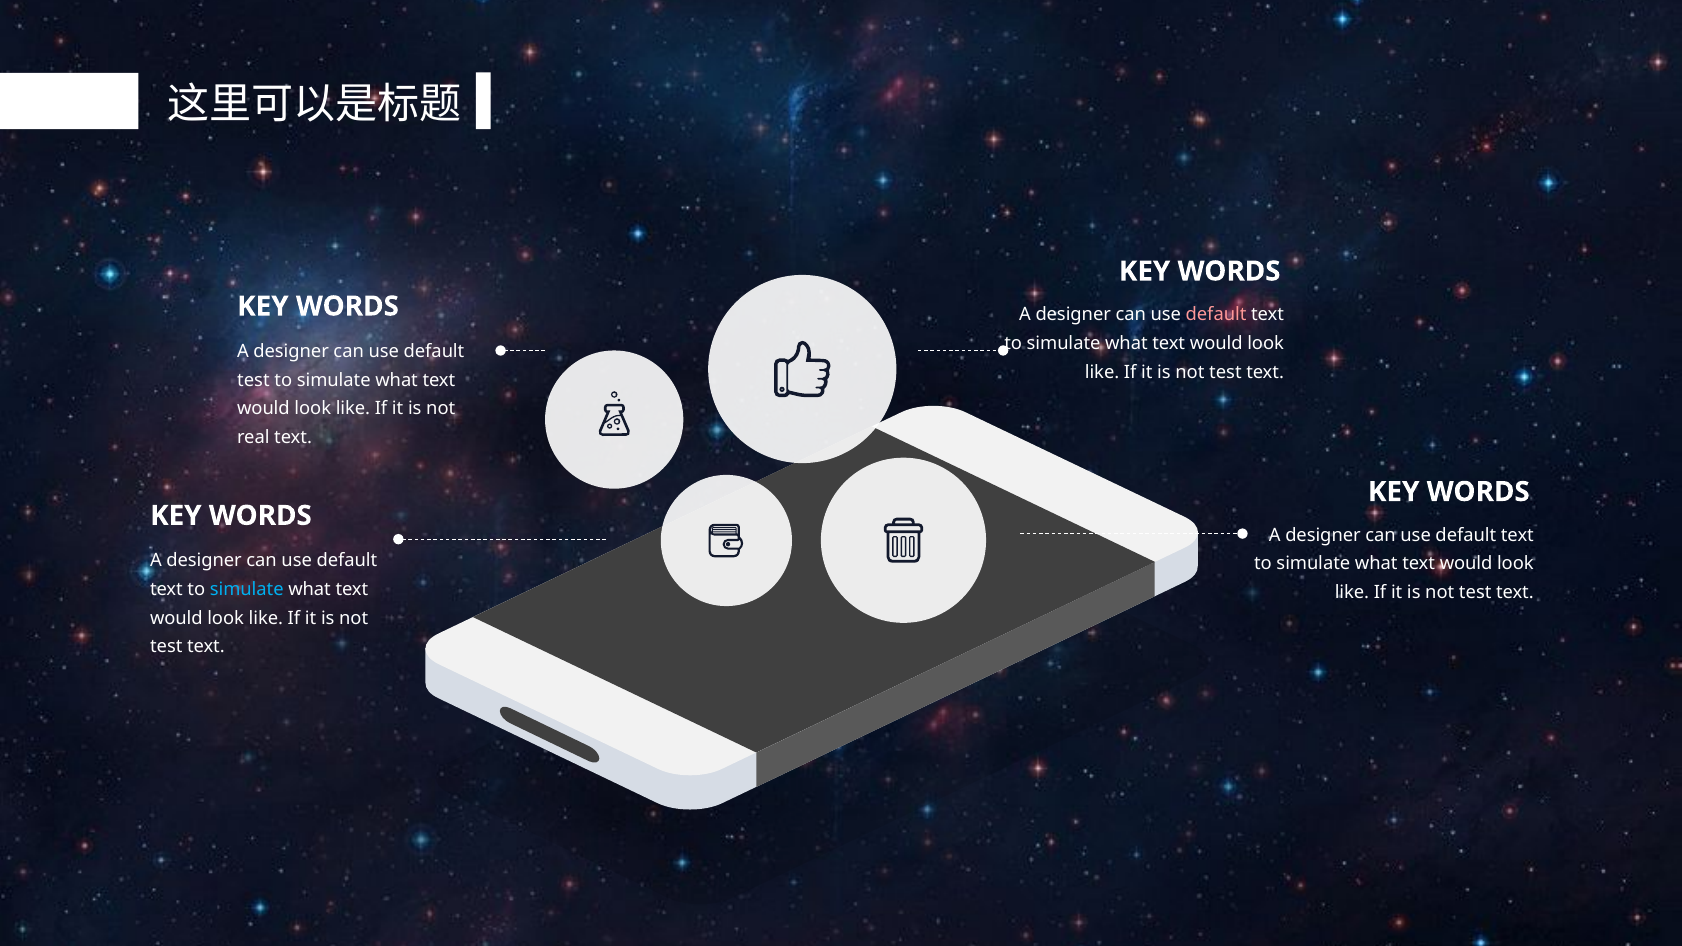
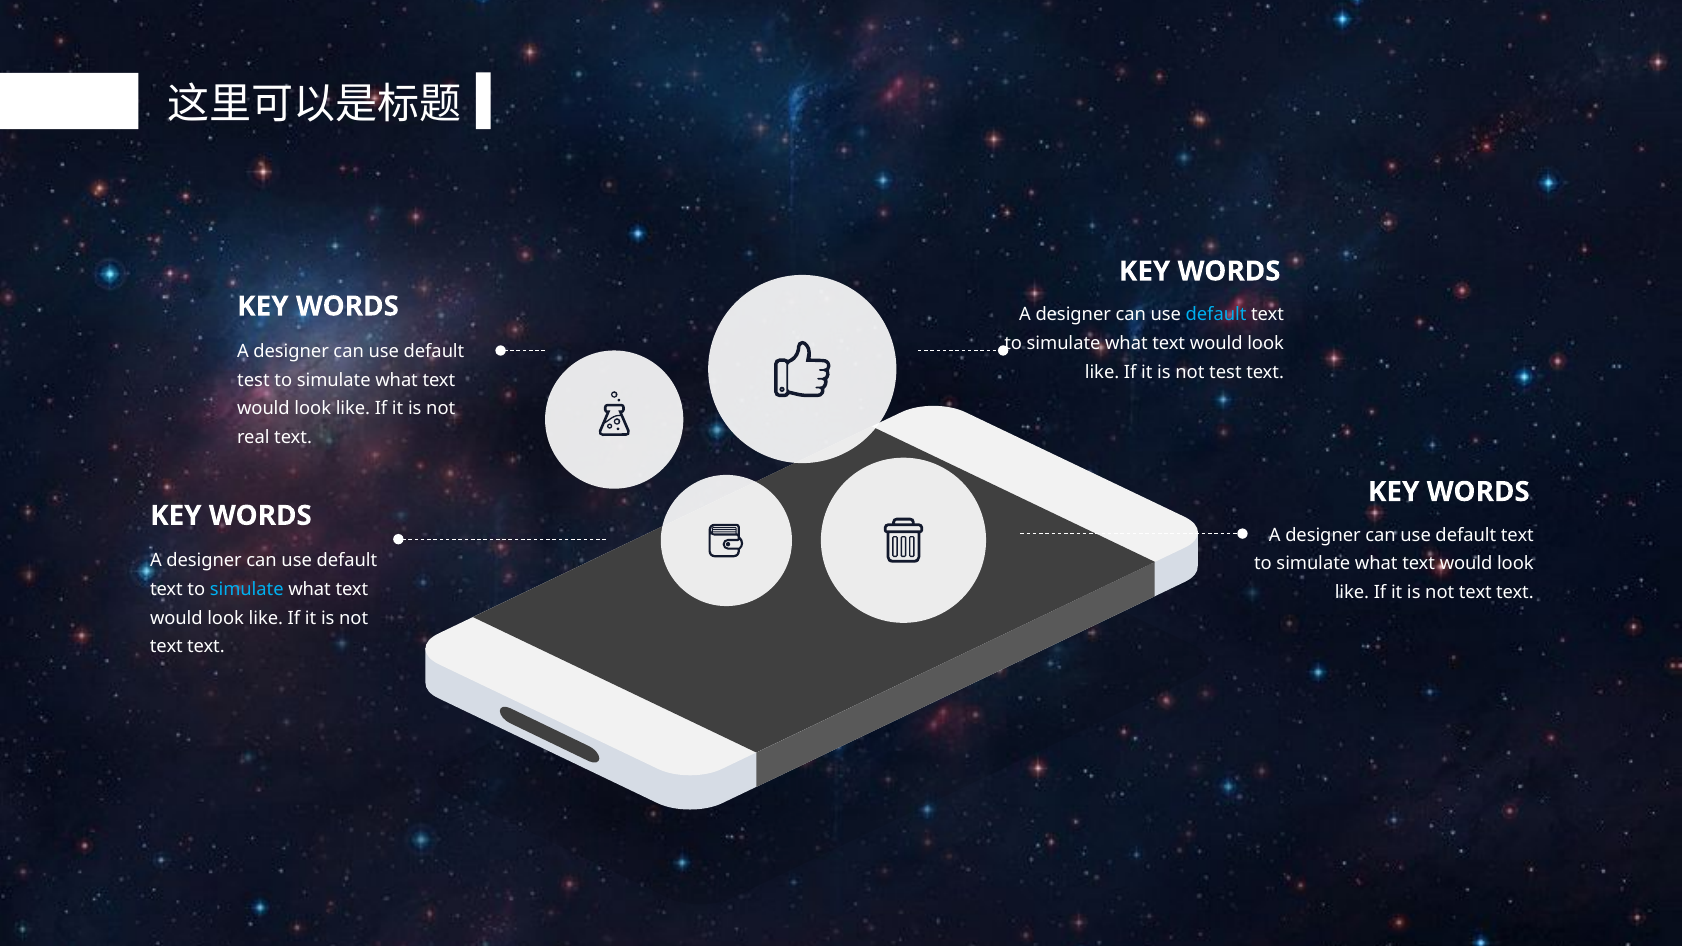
default at (1216, 315) colour: pink -> light blue
test at (1475, 593): test -> text
test at (166, 647): test -> text
